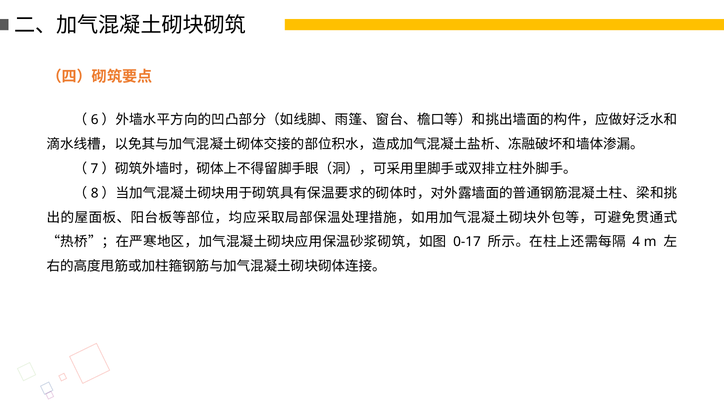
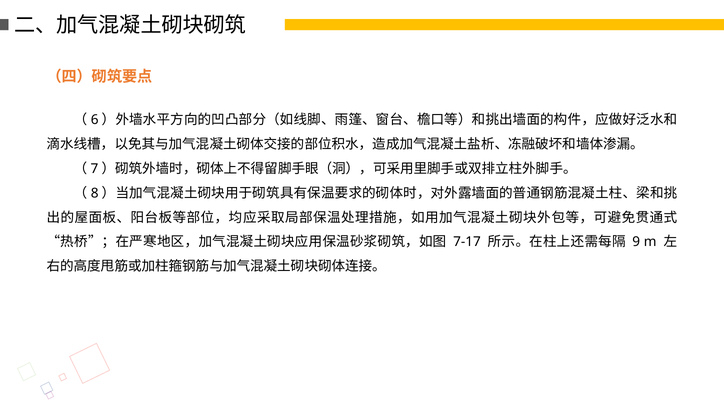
0-17: 0-17 -> 7-17
4: 4 -> 9
